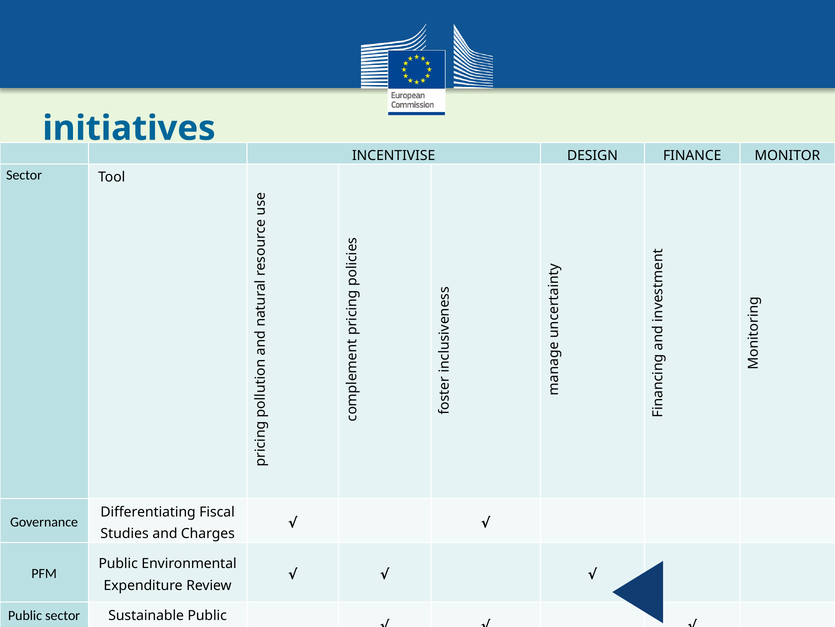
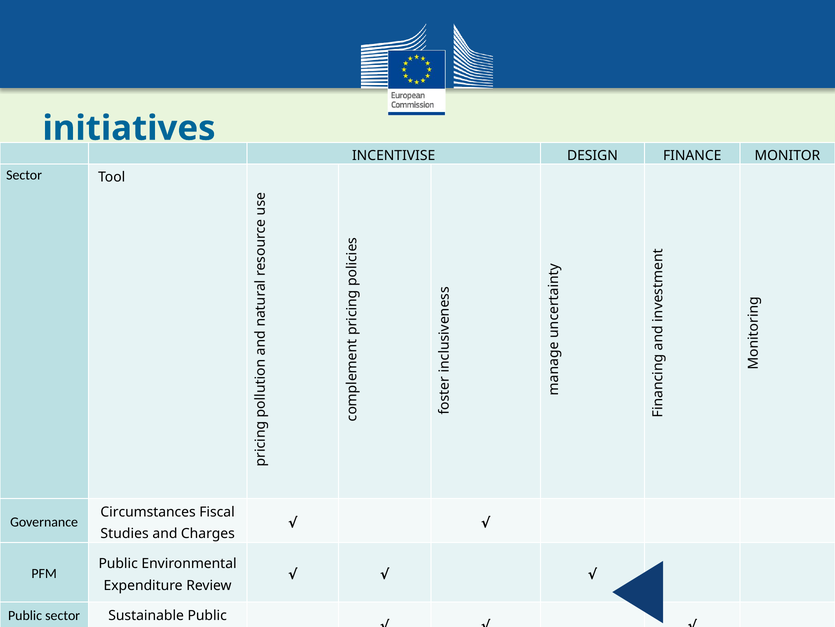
Differentiating: Differentiating -> Circumstances
